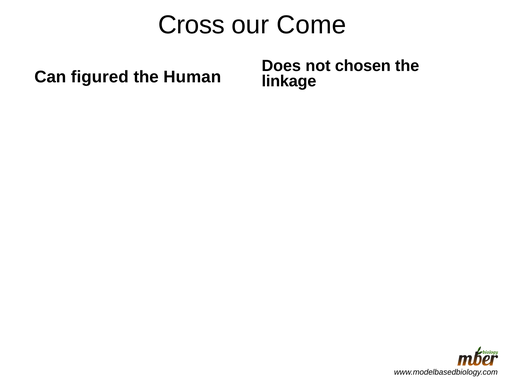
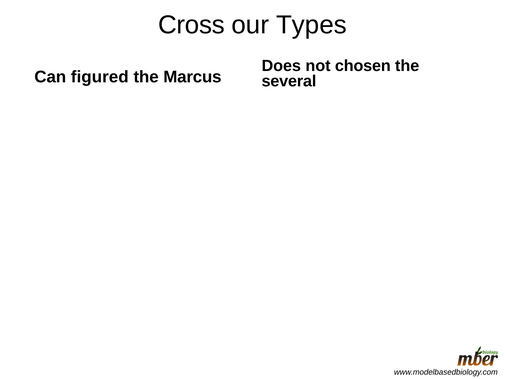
Come: Come -> Types
Human: Human -> Marcus
linkage: linkage -> several
